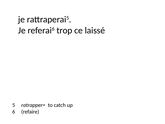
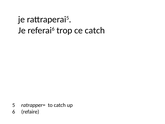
ce laissé: laissé -> catch
